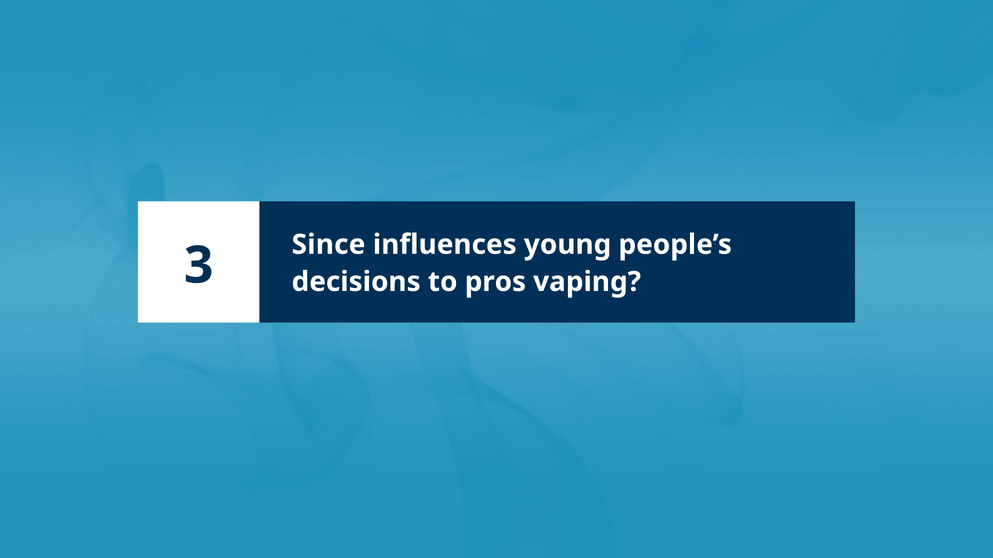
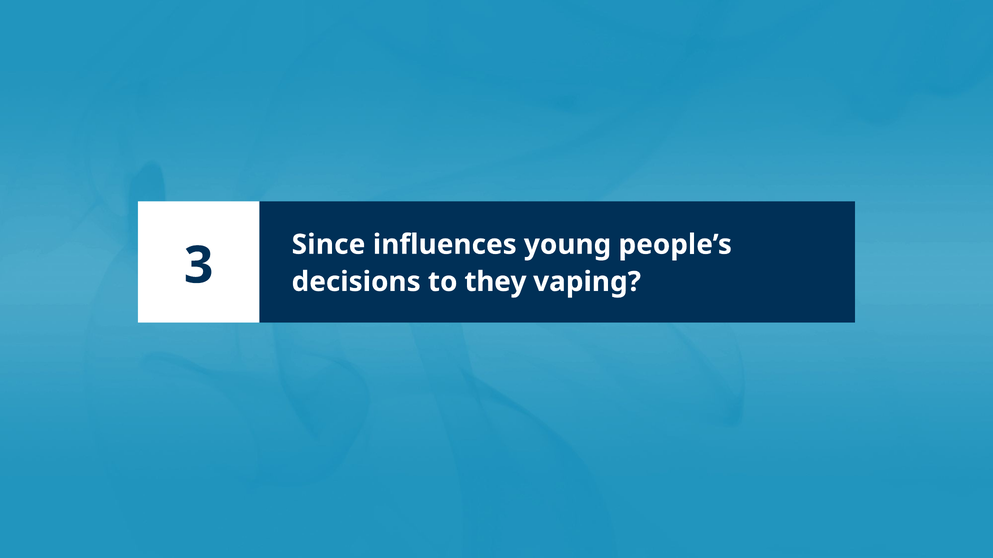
pros: pros -> they
